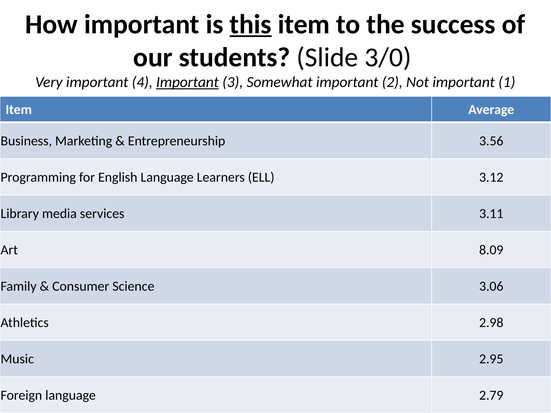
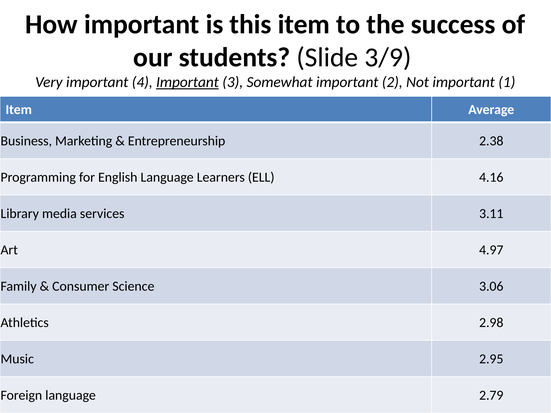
this underline: present -> none
3/0: 3/0 -> 3/9
3.56: 3.56 -> 2.38
3.12: 3.12 -> 4.16
8.09: 8.09 -> 4.97
